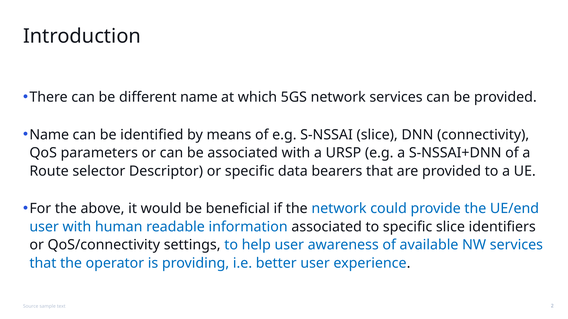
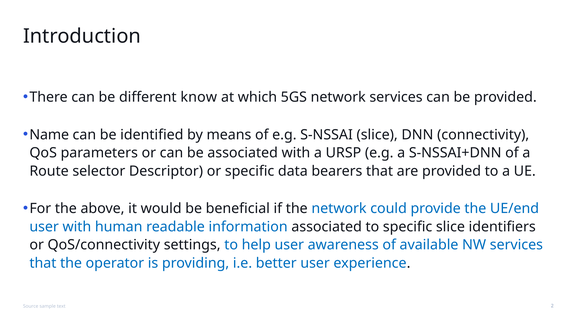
different name: name -> know
